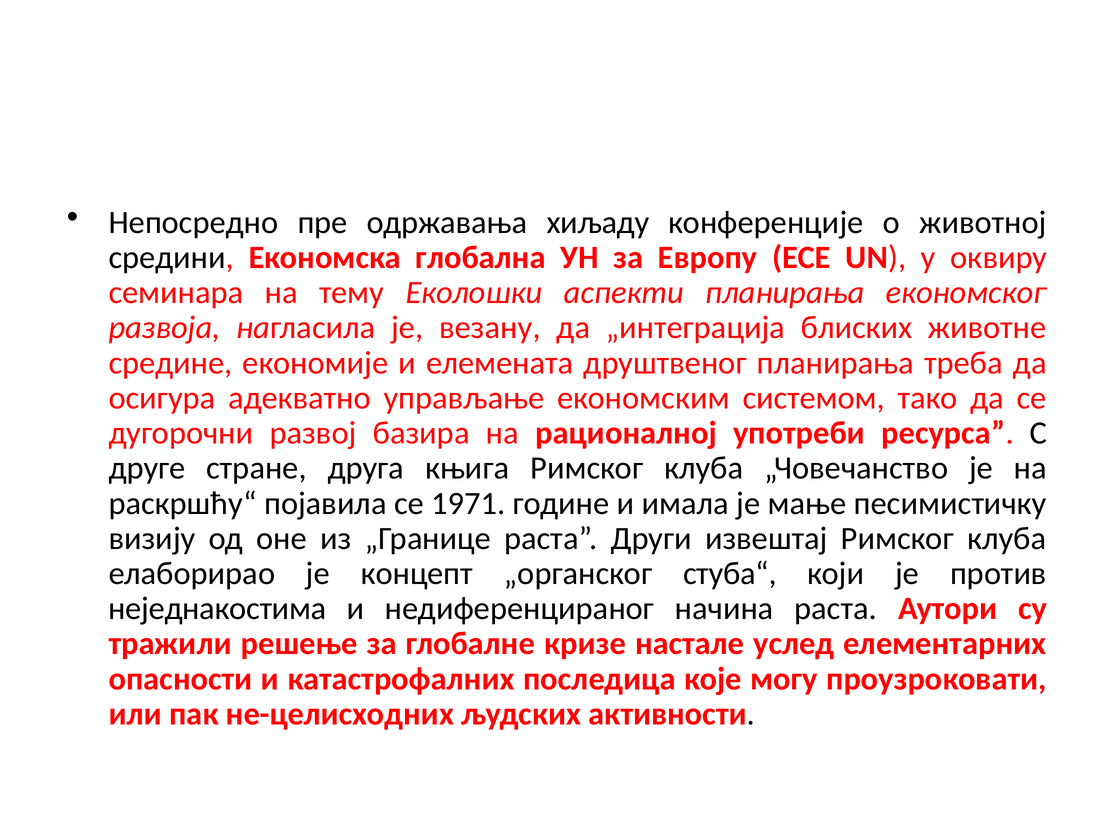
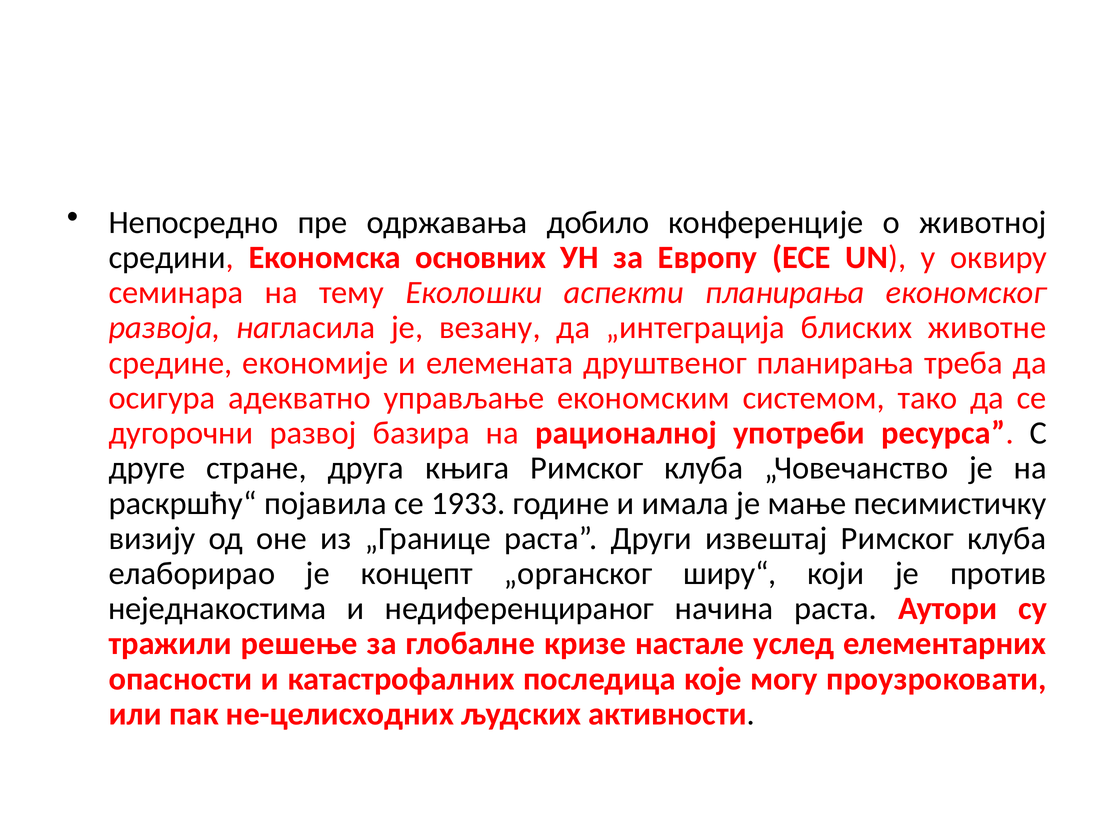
хиљаду: хиљаду -> добило
глобална: глобална -> основних
1971: 1971 -> 1933
стуба“: стуба“ -> ширу“
